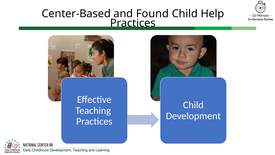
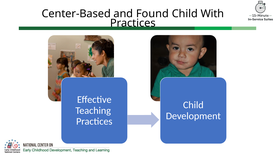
Help: Help -> With
